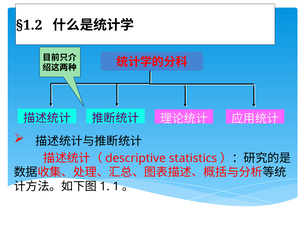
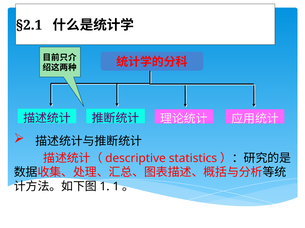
§1.2: §1.2 -> §2.1
